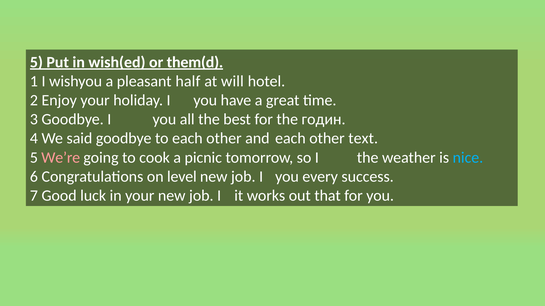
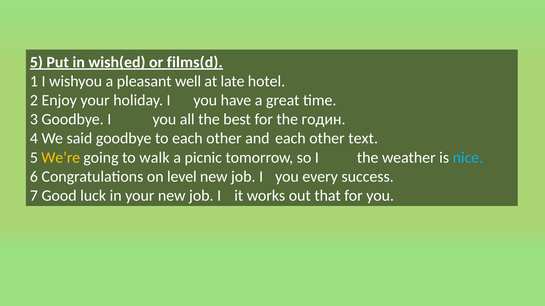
them(d: them(d -> films(d
half: half -> well
will: will -> late
We’re colour: pink -> yellow
cook: cook -> walk
